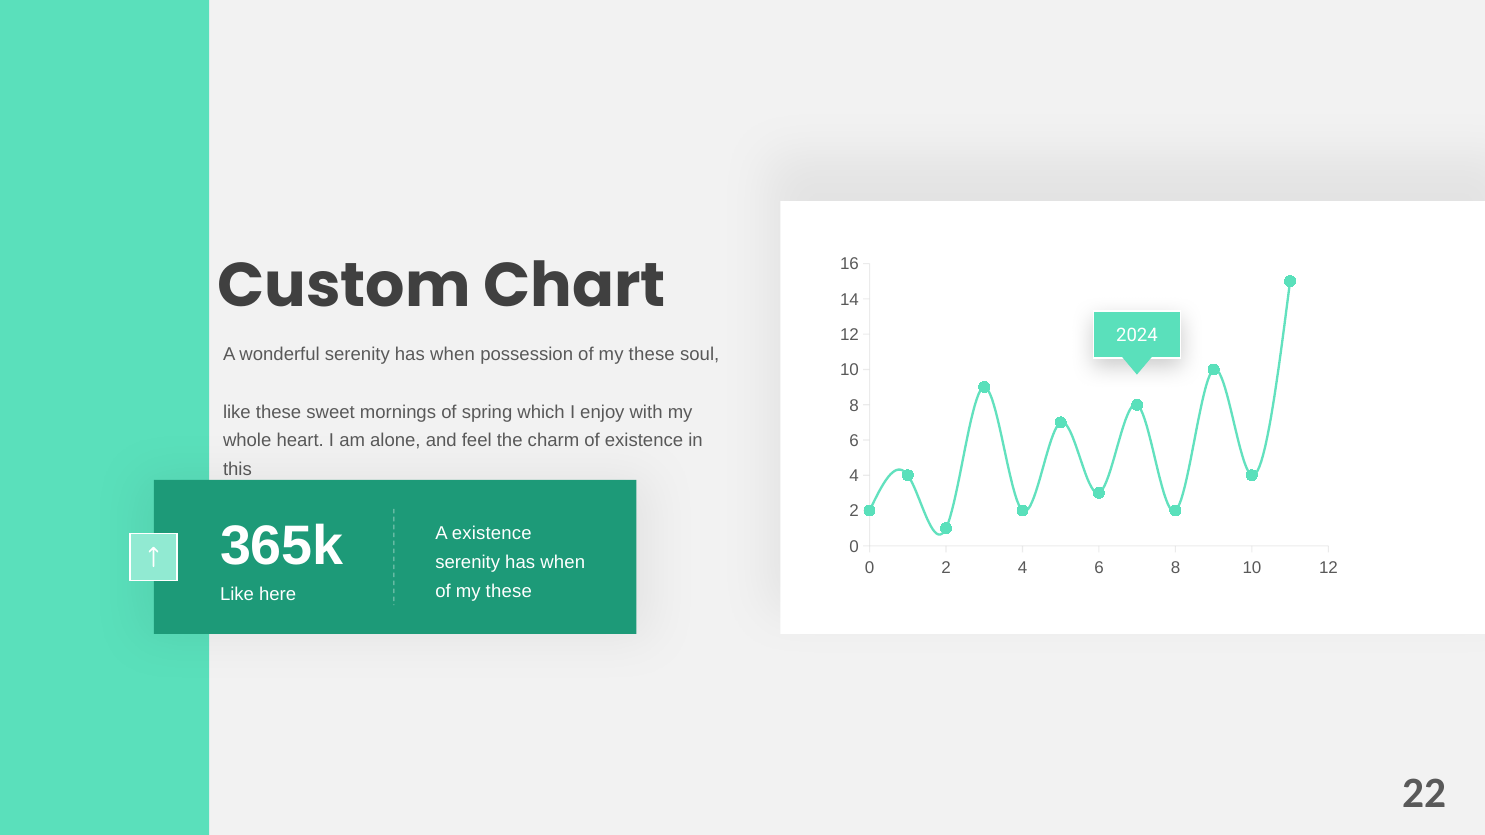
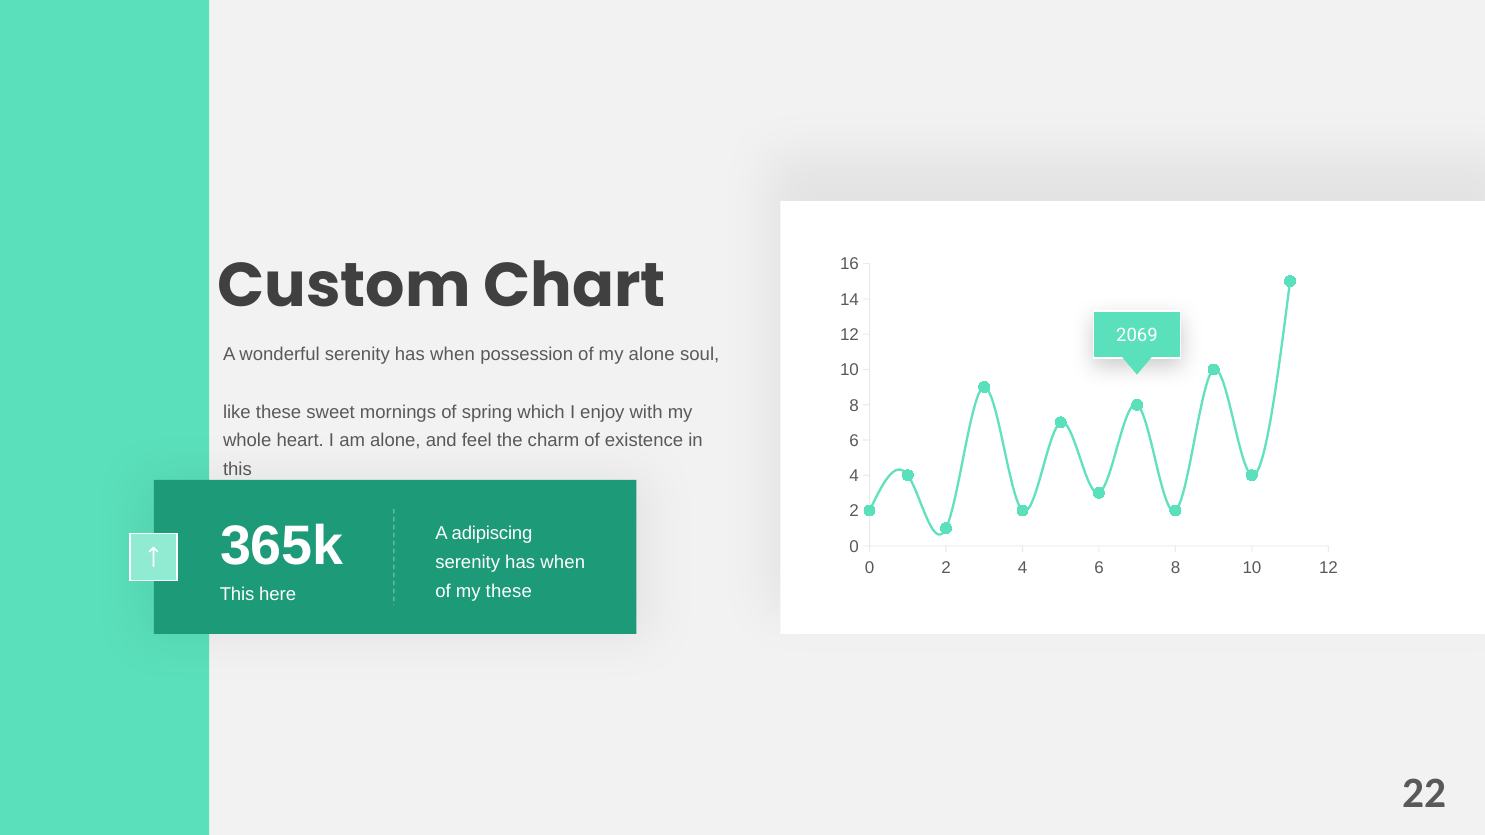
2024: 2024 -> 2069
possession of my these: these -> alone
A existence: existence -> adipiscing
Like at (237, 595): Like -> This
